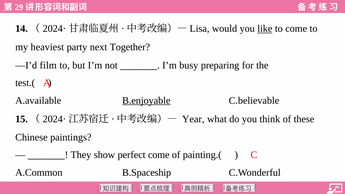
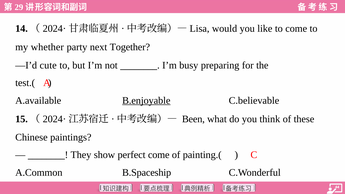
like underline: present -> none
heaviest: heaviest -> whether
film: film -> cute
Year: Year -> Been
